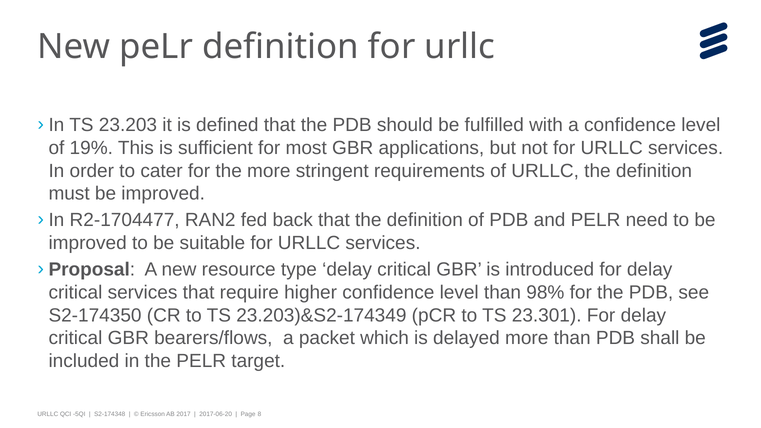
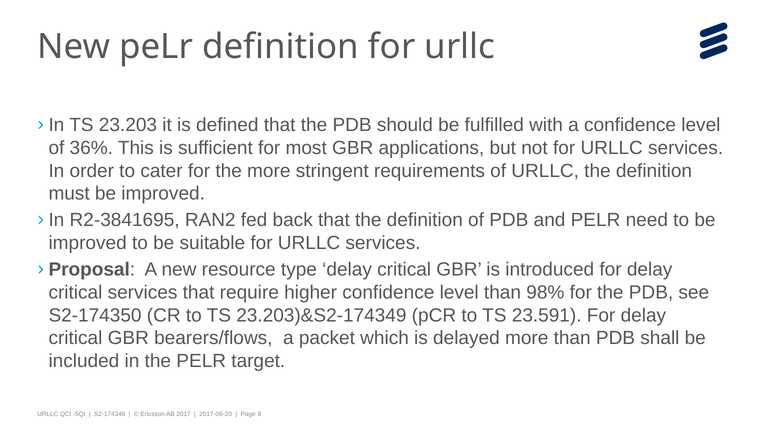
19%: 19% -> 36%
R2-1704477: R2-1704477 -> R2-3841695
23.301: 23.301 -> 23.591
